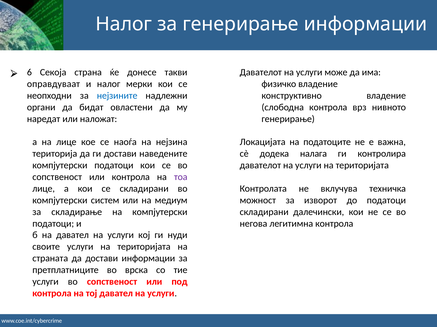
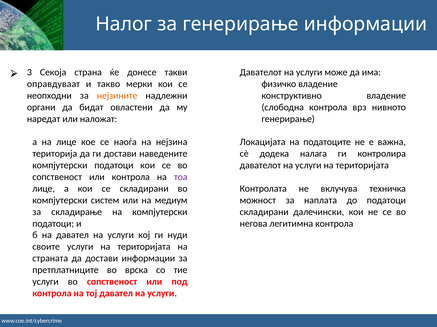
6: 6 -> 3
и налог: налог -> такво
нејзините colour: blue -> orange
изворот: изворот -> наплата
